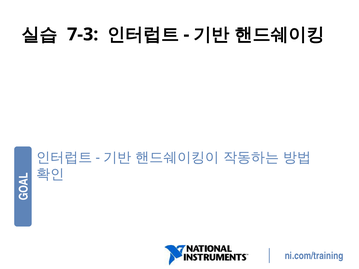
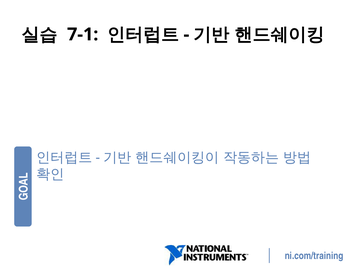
7-3: 7-3 -> 7-1
